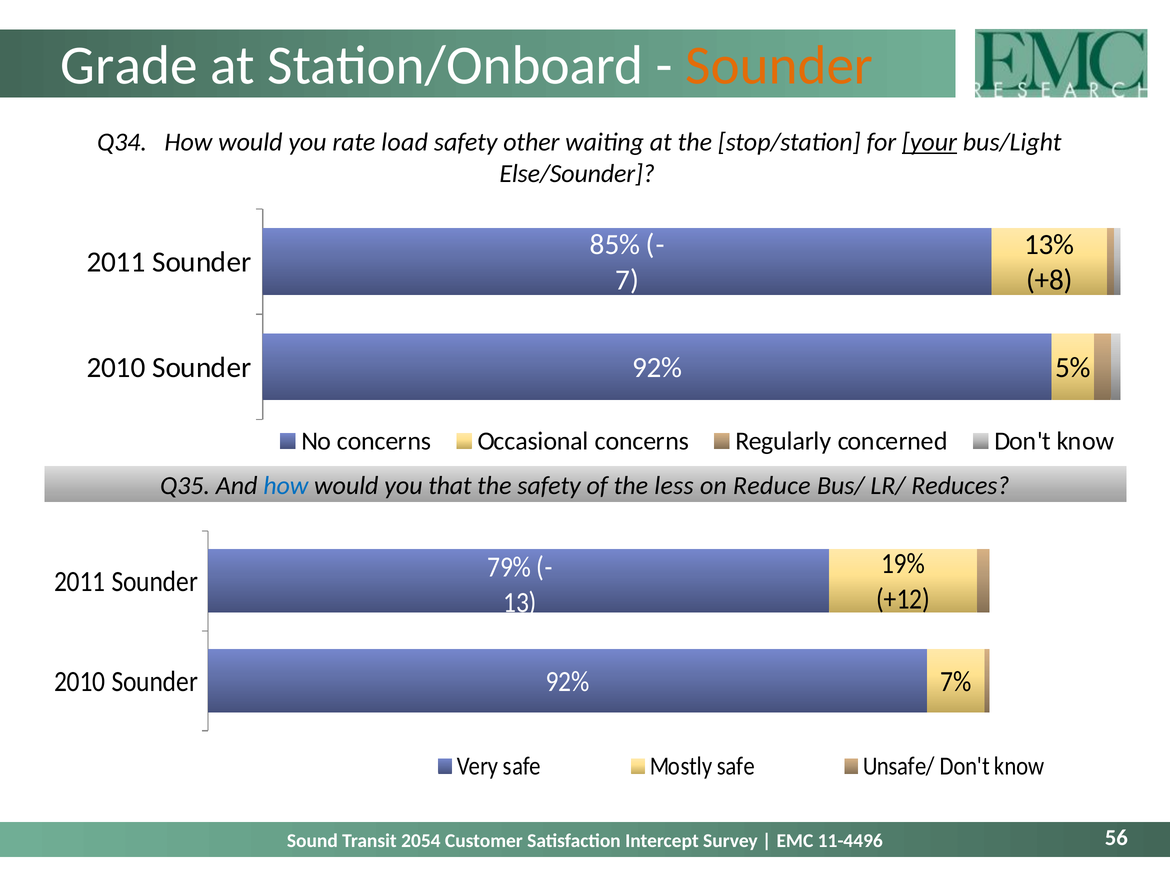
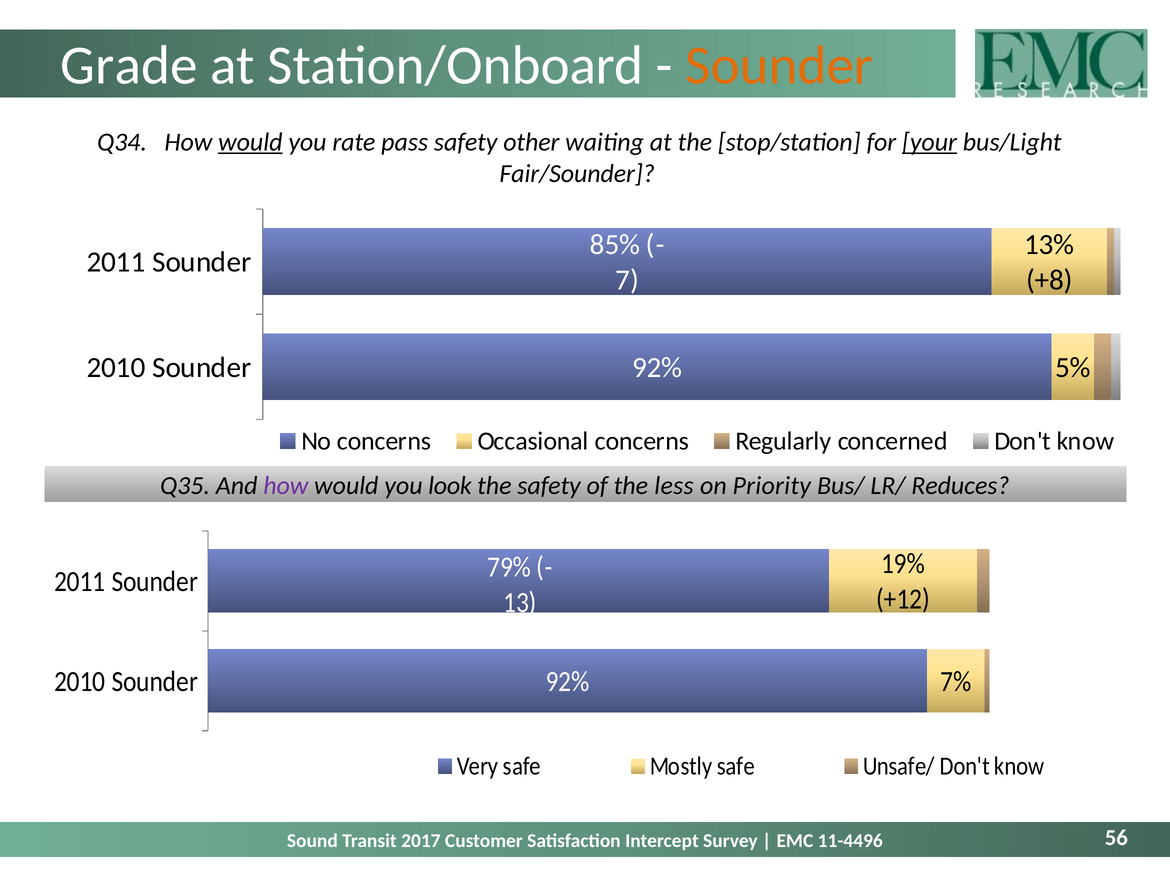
would at (250, 142) underline: none -> present
load: load -> pass
Else/Sounder: Else/Sounder -> Fair/Sounder
how at (286, 486) colour: blue -> purple
that: that -> look
Reduce: Reduce -> Priority
2054: 2054 -> 2017
